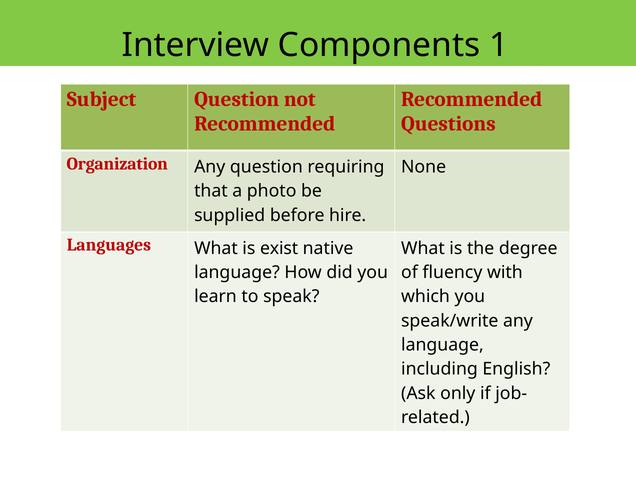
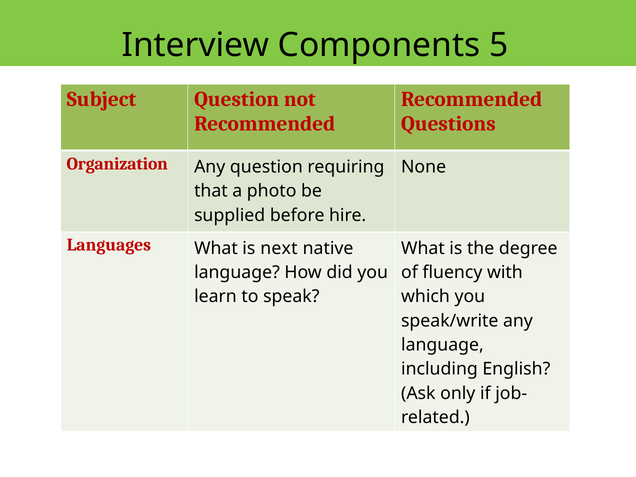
1: 1 -> 5
exist: exist -> next
